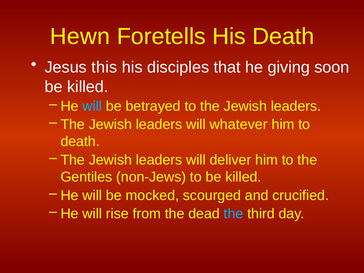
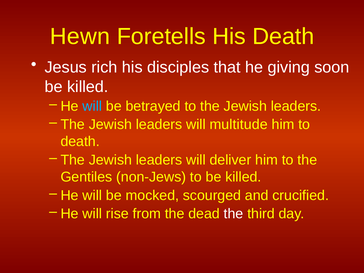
this: this -> rich
whatever: whatever -> multitude
the at (234, 214) colour: light blue -> white
